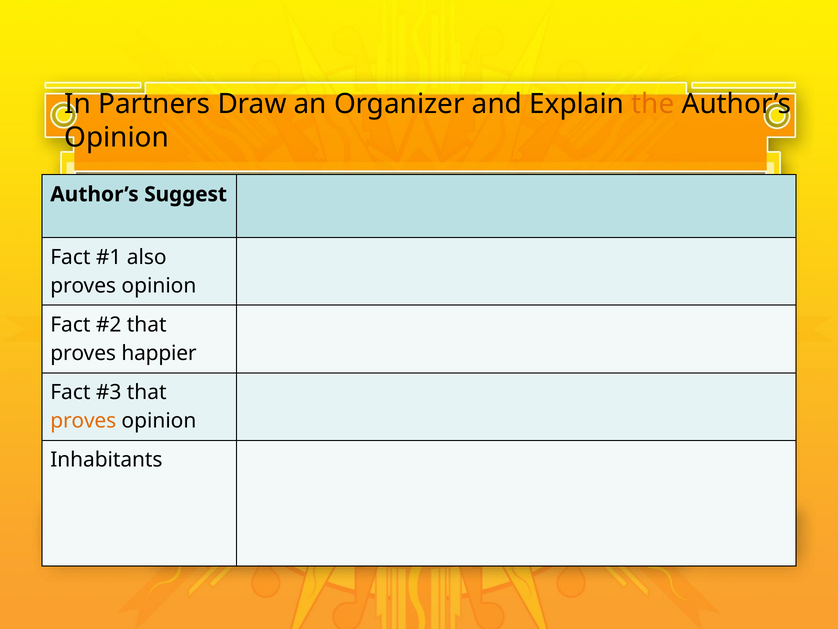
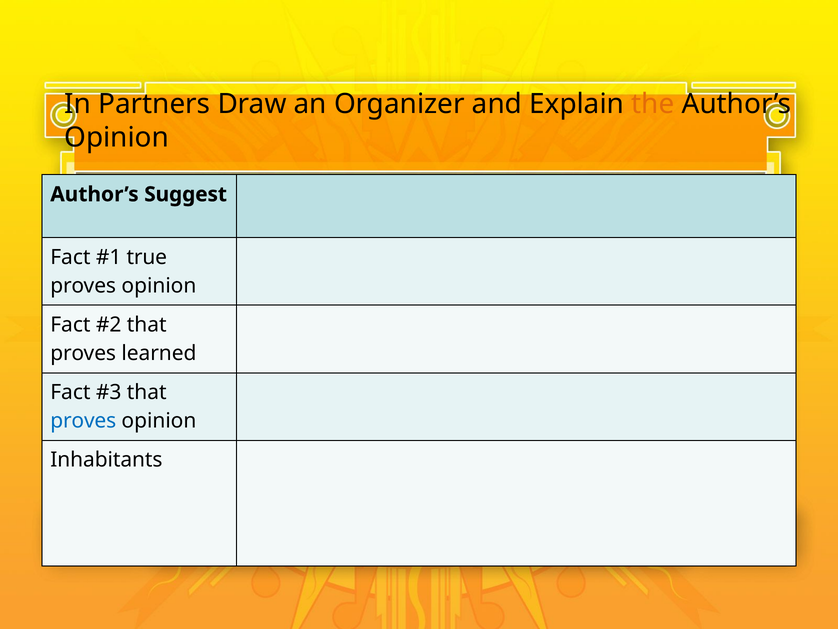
also: also -> true
happier: happier -> learned
proves at (83, 421) colour: orange -> blue
